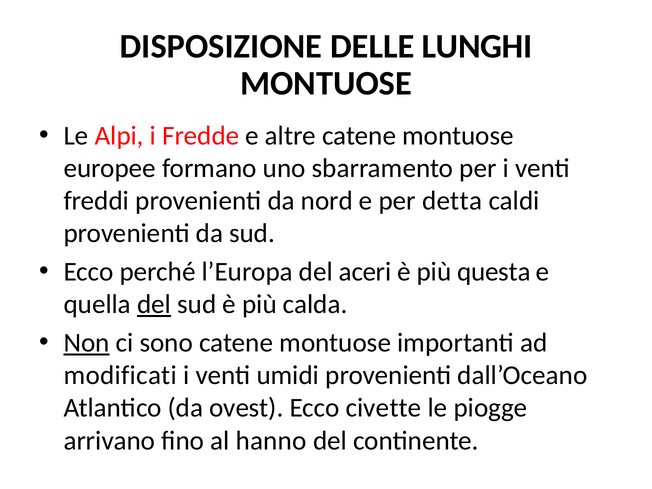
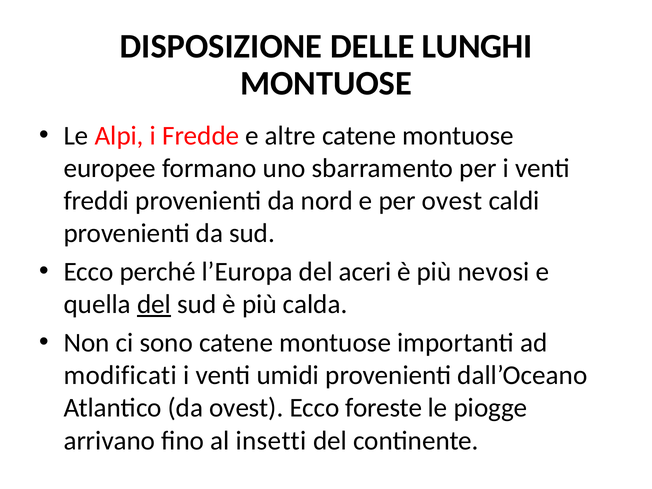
per detta: detta -> ovest
questa: questa -> nevosi
Non underline: present -> none
civette: civette -> foreste
hanno: hanno -> insetti
